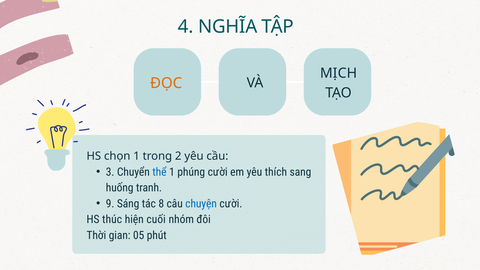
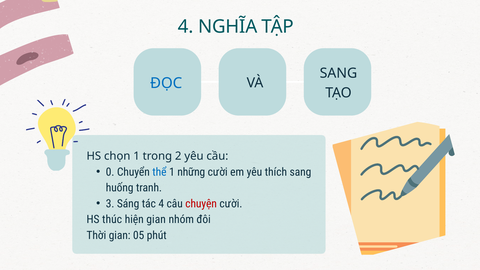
MỊCH at (339, 73): MỊCH -> SANG
ĐỌC colour: orange -> blue
3: 3 -> 0
phúng: phúng -> những
9: 9 -> 3
tác 8: 8 -> 4
chuyện colour: blue -> red
hiện cuối: cuối -> gian
